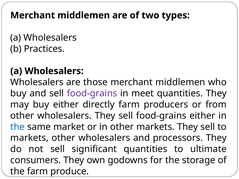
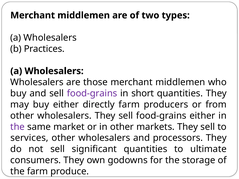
meet: meet -> short
the at (17, 127) colour: blue -> purple
markets at (29, 138): markets -> services
